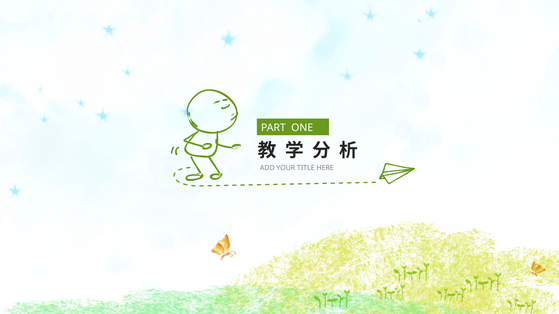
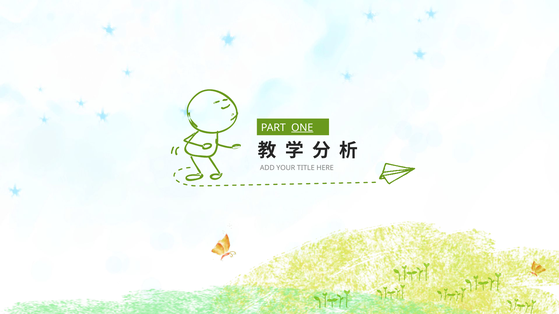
ONE underline: none -> present
